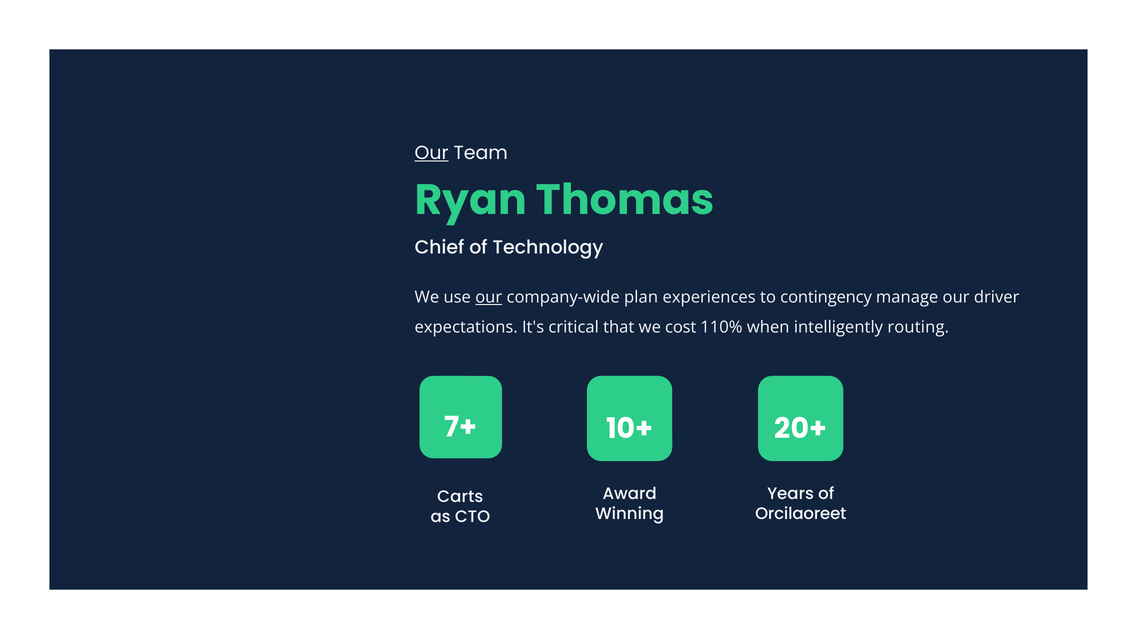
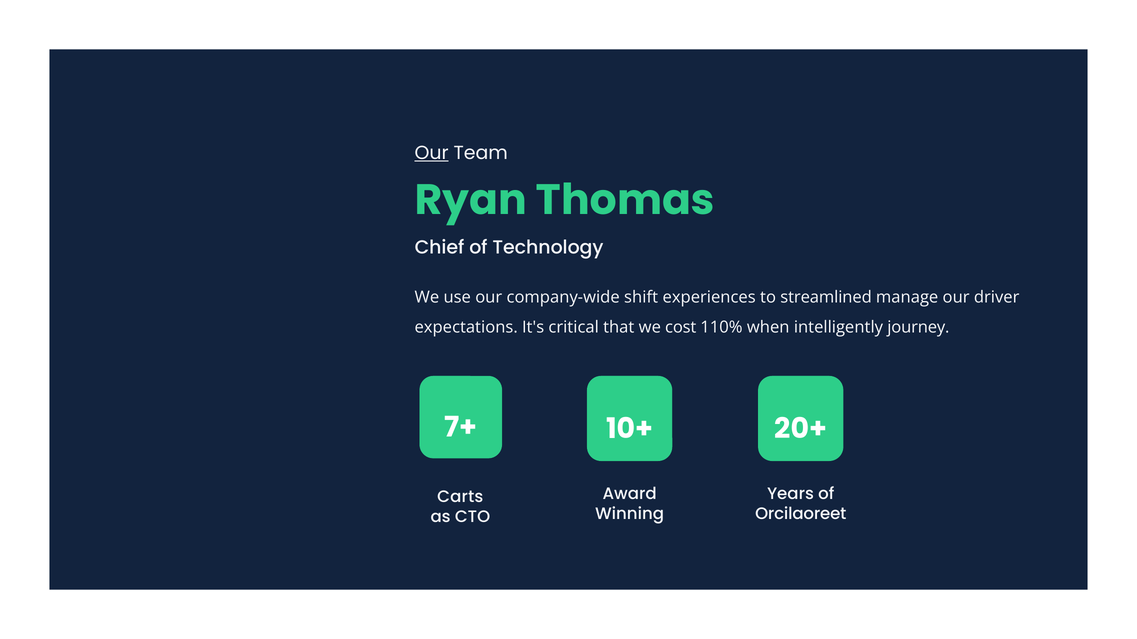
our at (489, 298) underline: present -> none
plan: plan -> shift
contingency: contingency -> streamlined
routing: routing -> journey
